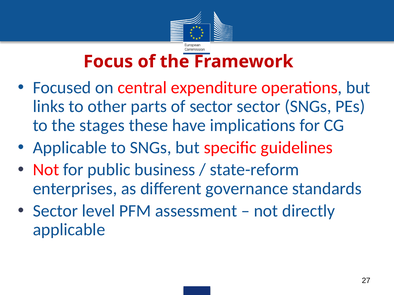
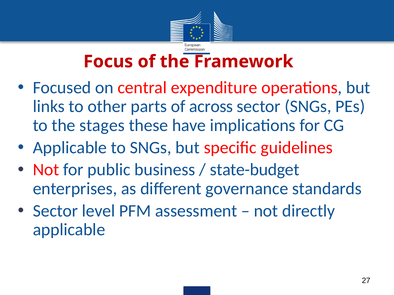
of sector: sector -> across
state-reform: state-reform -> state-budget
